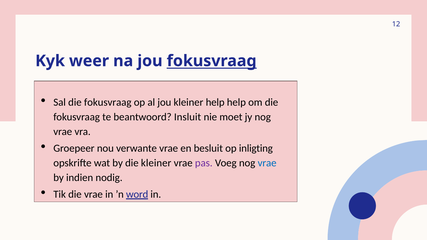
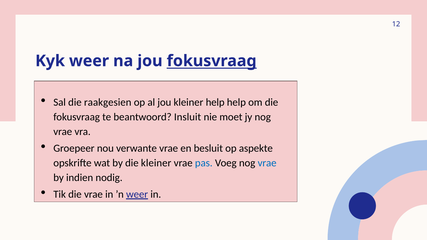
Sal die fokusvraag: fokusvraag -> raakgesien
inligting: inligting -> aspekte
pas colour: purple -> blue
’n word: word -> weer
